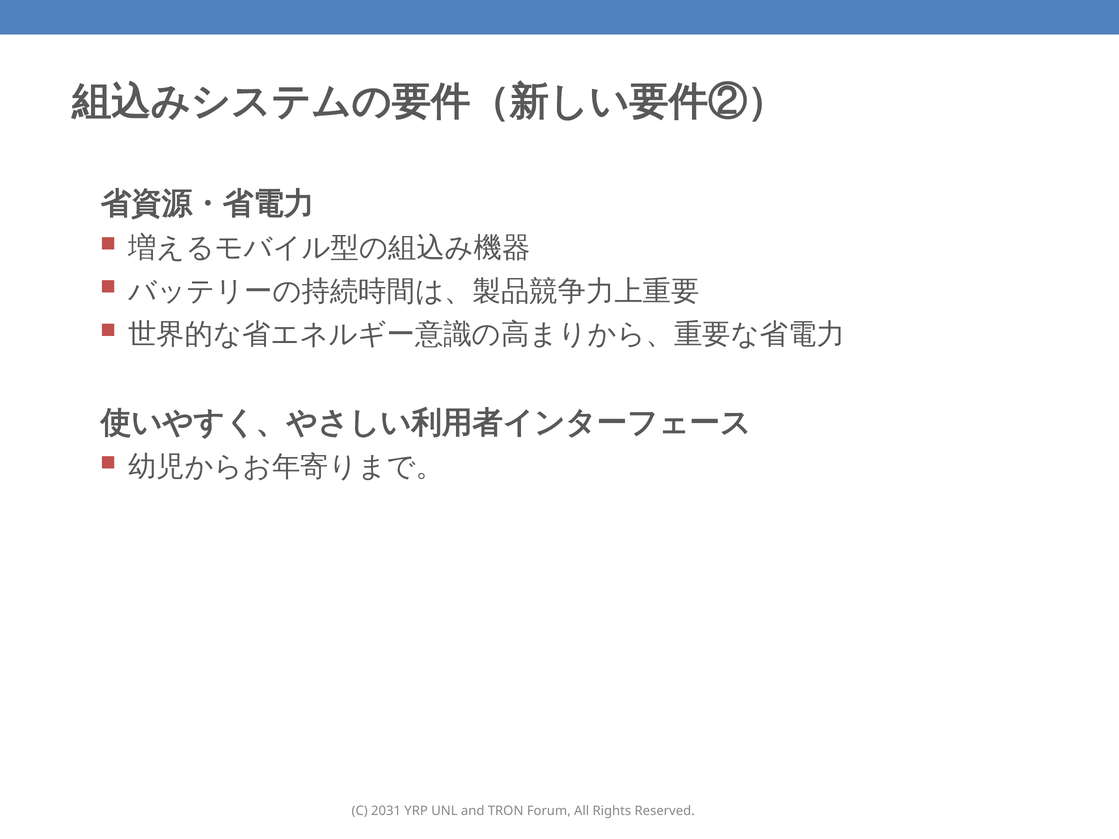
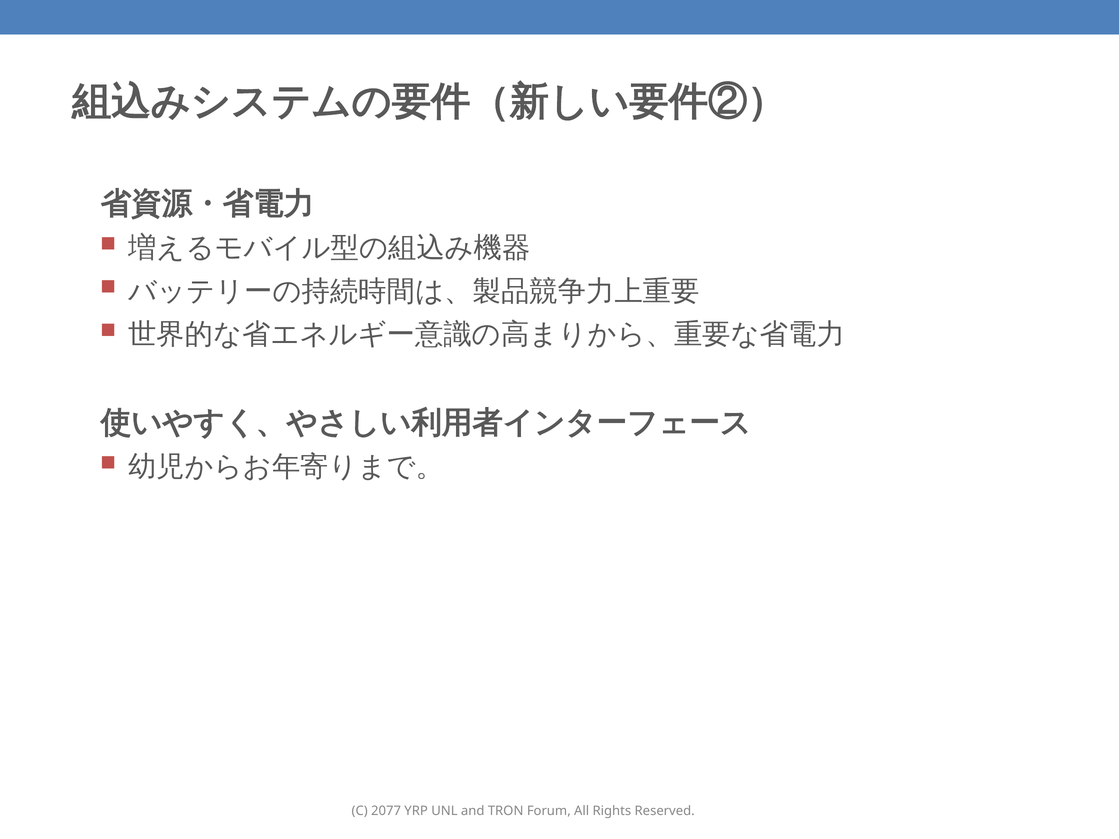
2031: 2031 -> 2077
